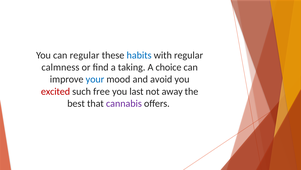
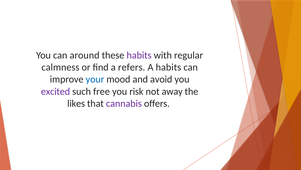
can regular: regular -> around
habits at (139, 55) colour: blue -> purple
taking: taking -> refers
A choice: choice -> habits
excited colour: red -> purple
last: last -> risk
best: best -> likes
